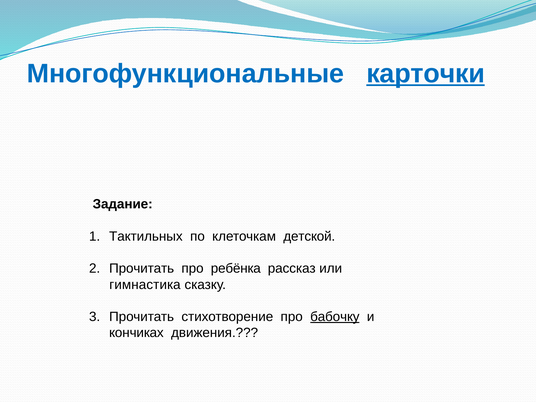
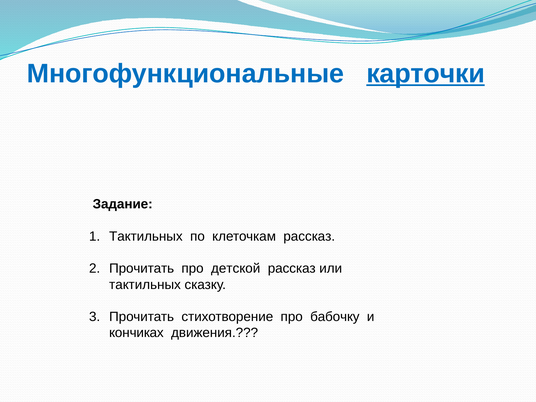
клеточкам детской: детской -> рассказ
ребёнка: ребёнка -> детской
гимнастика at (145, 285): гимнастика -> тактильных
бабочку underline: present -> none
